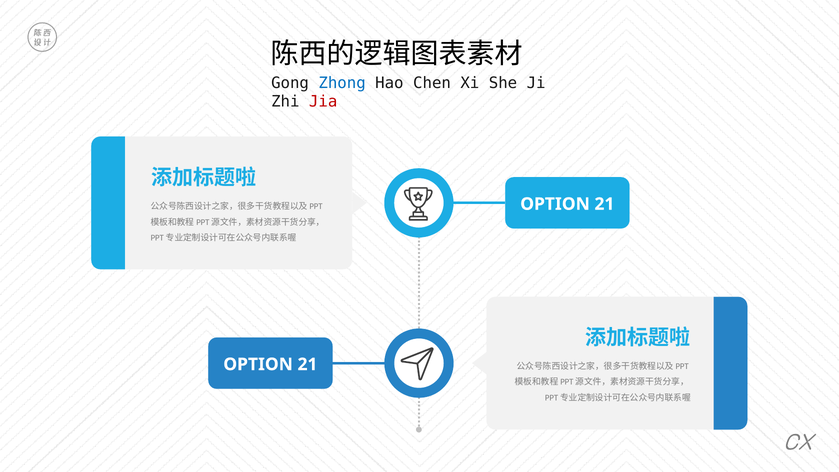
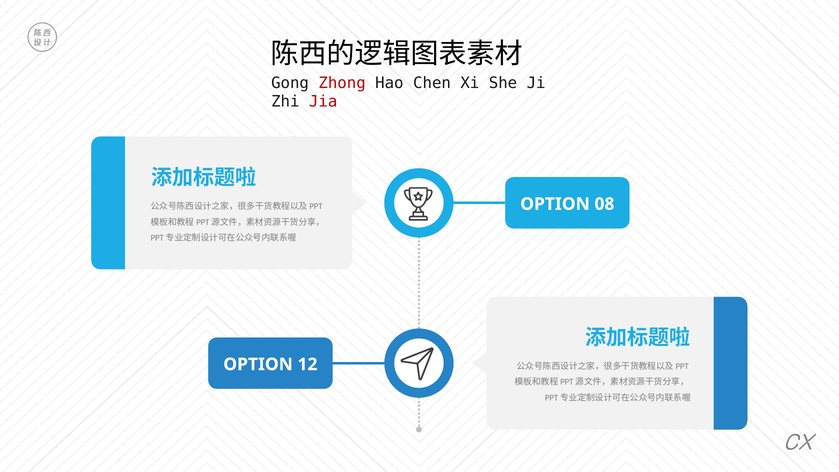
Zhong colour: blue -> red
21 at (604, 204): 21 -> 08
21 at (308, 364): 21 -> 12
